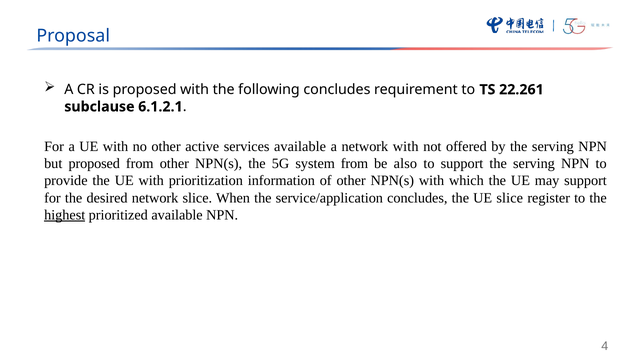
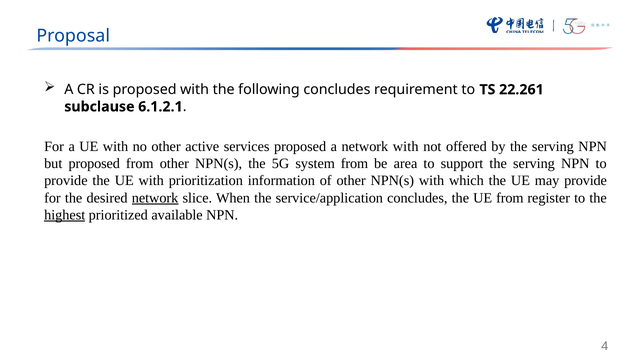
services available: available -> proposed
also: also -> area
may support: support -> provide
network at (155, 198) underline: none -> present
UE slice: slice -> from
